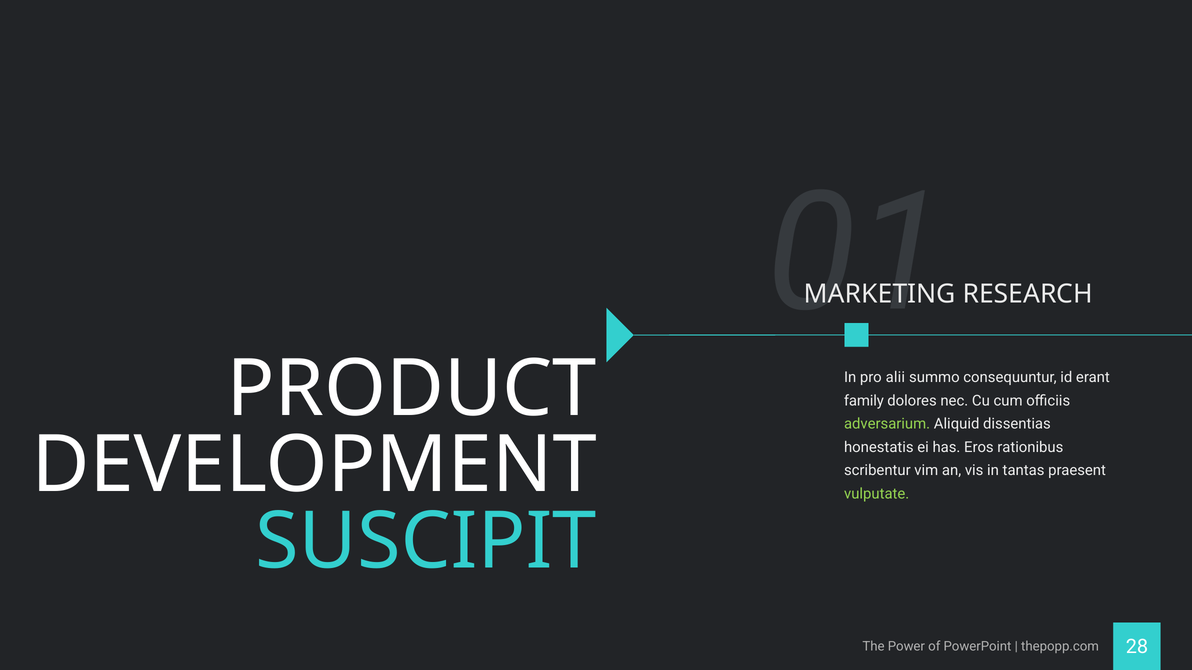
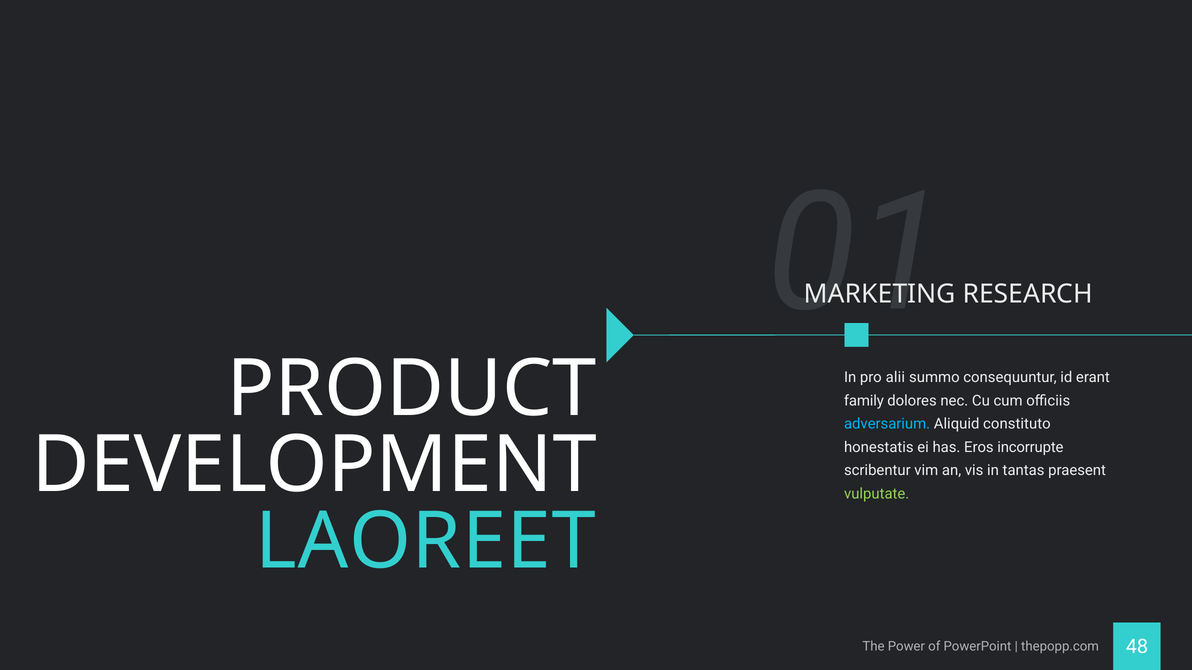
adversarium colour: light green -> light blue
dissentias: dissentias -> constituto
rationibus: rationibus -> incorrupte
SUSCIPIT: SUSCIPIT -> LAOREET
28: 28 -> 48
